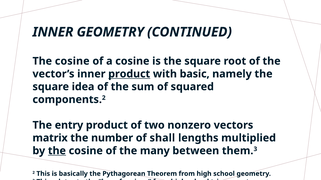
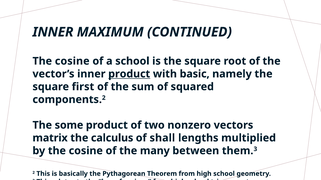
INNER GEOMETRY: GEOMETRY -> MAXIMUM
a cosine: cosine -> school
idea: idea -> first
entry: entry -> some
number: number -> calculus
the at (57, 151) underline: present -> none
